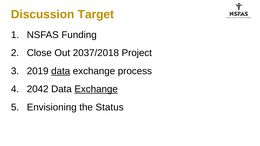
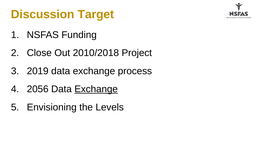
2037/2018: 2037/2018 -> 2010/2018
data at (61, 71) underline: present -> none
2042: 2042 -> 2056
Status: Status -> Levels
